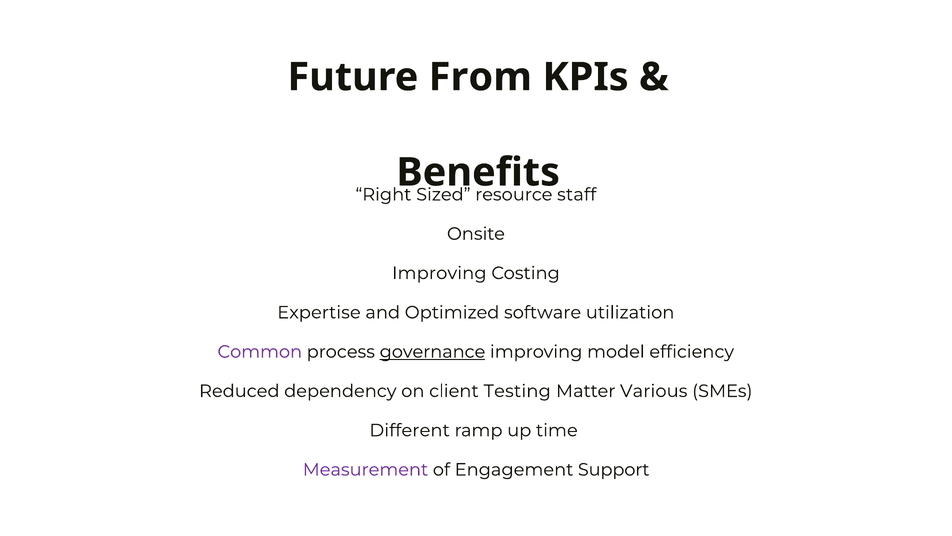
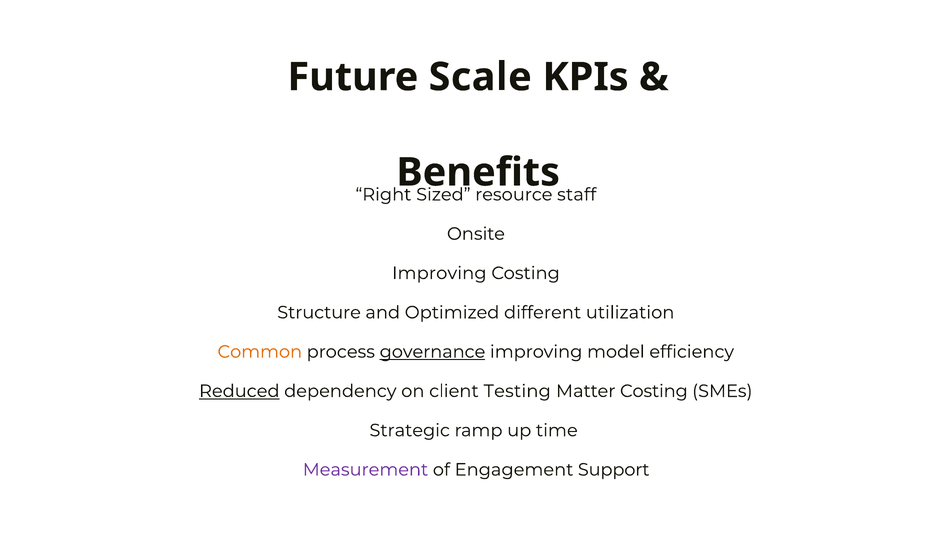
From: From -> Scale
Expertise: Expertise -> Structure
software: software -> different
Common colour: purple -> orange
Reduced underline: none -> present
Matter Various: Various -> Costing
Different: Different -> Strategic
